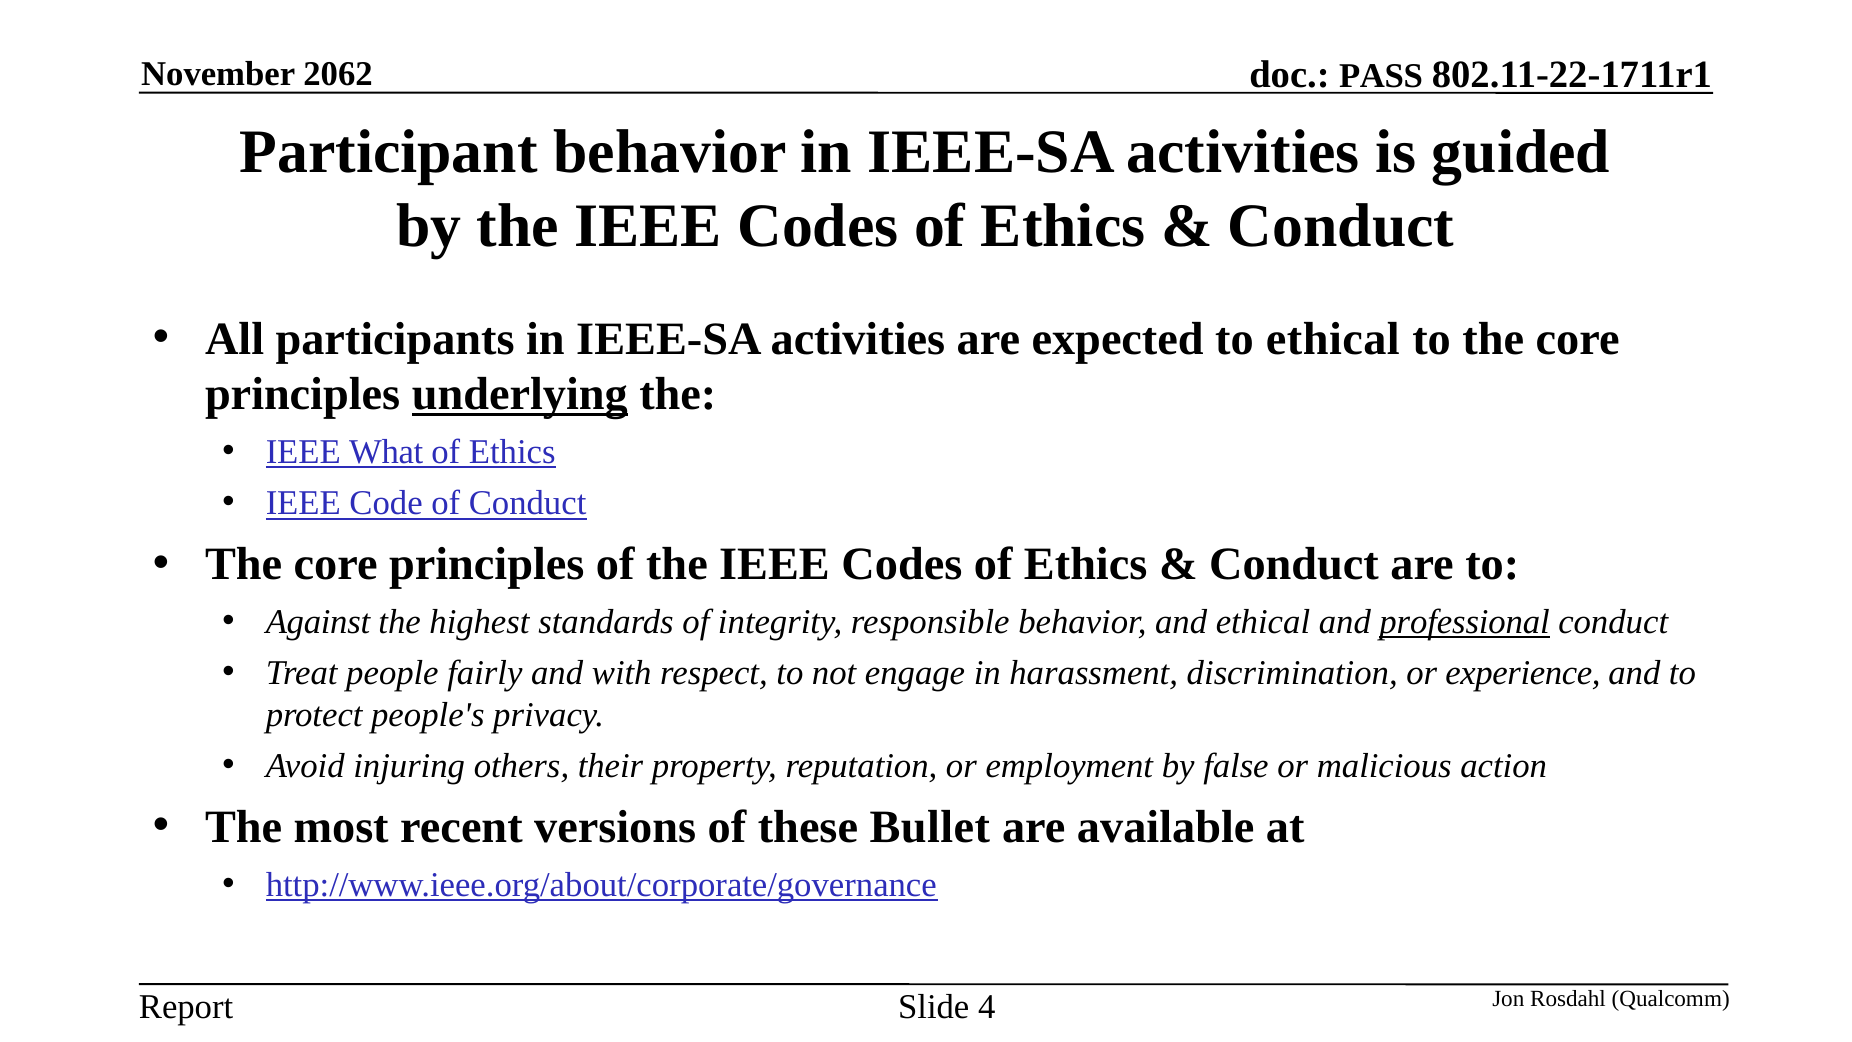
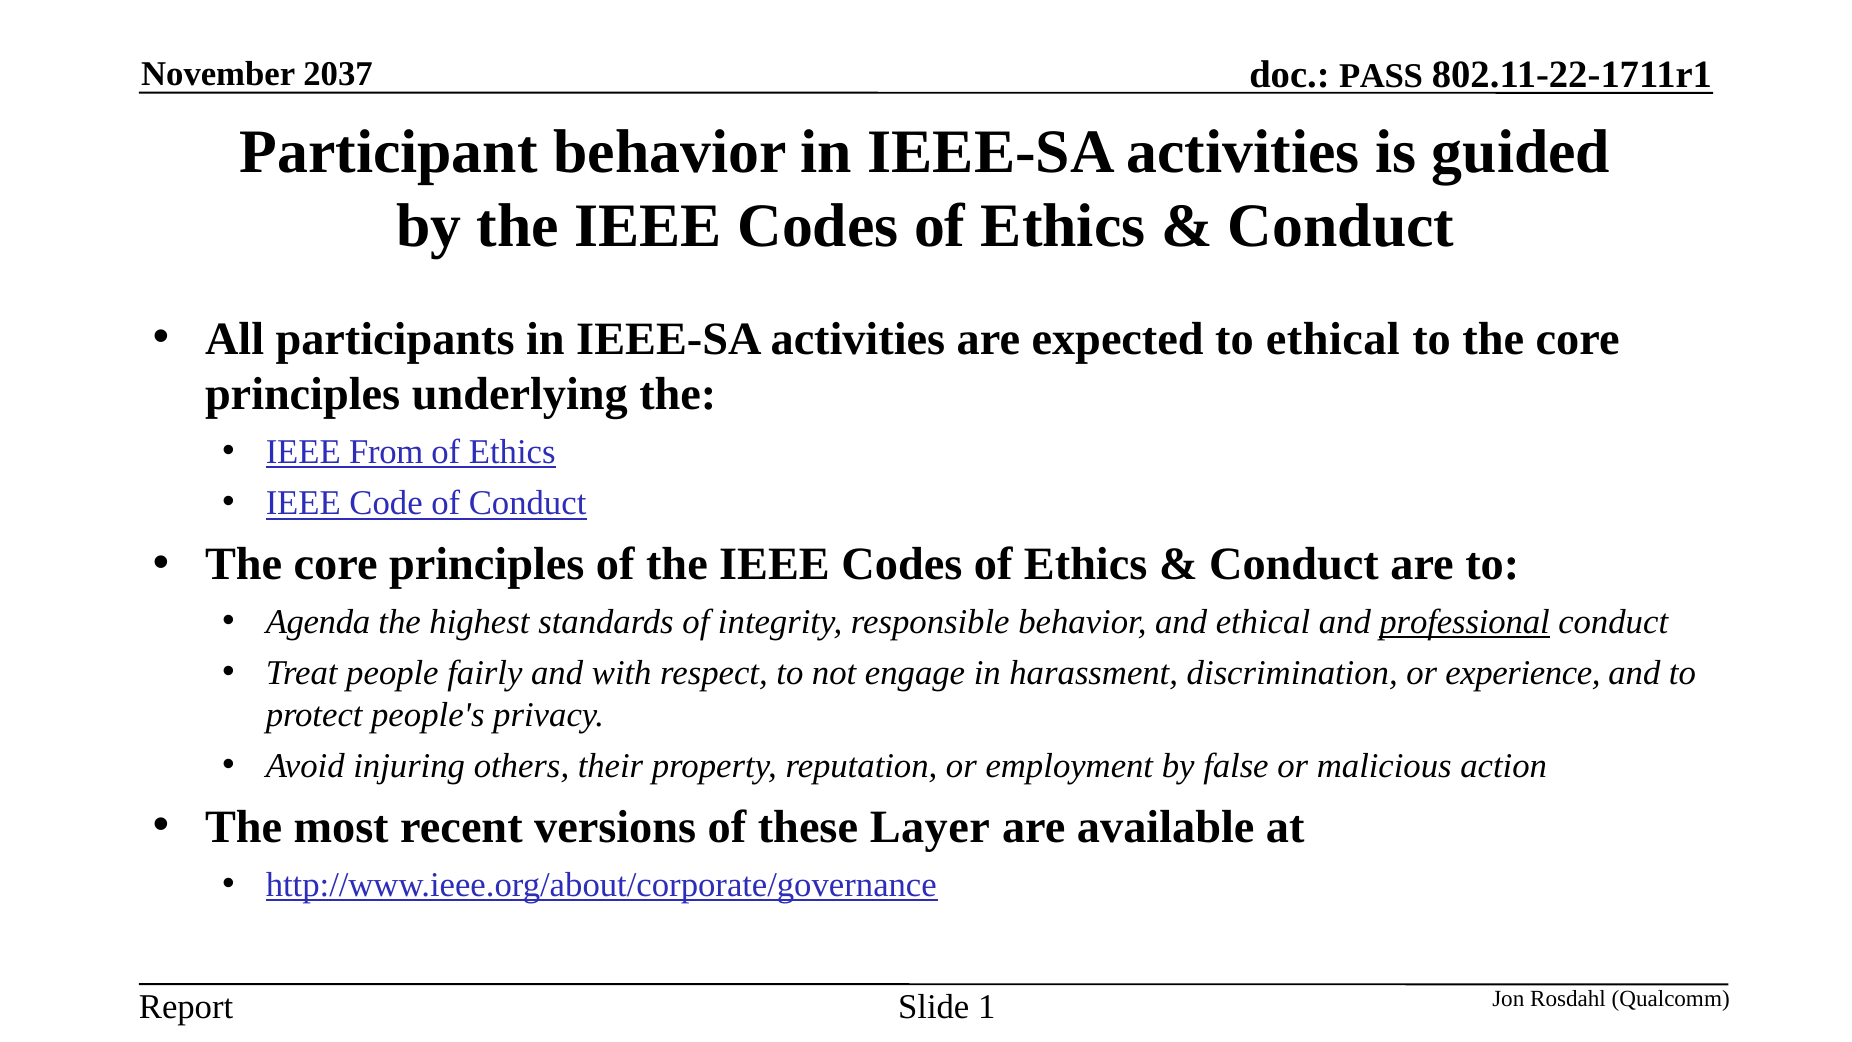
2062: 2062 -> 2037
underlying underline: present -> none
What: What -> From
Against: Against -> Agenda
Bullet: Bullet -> Layer
4: 4 -> 1
